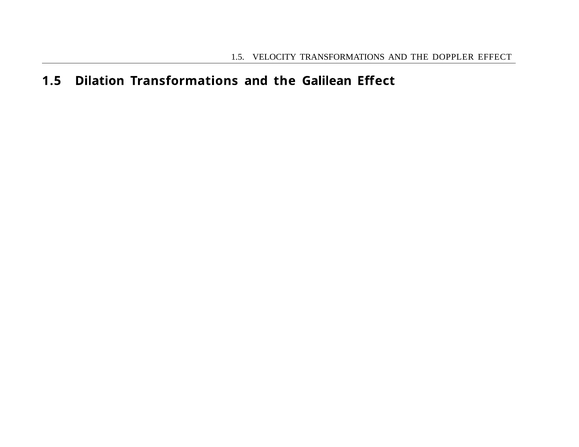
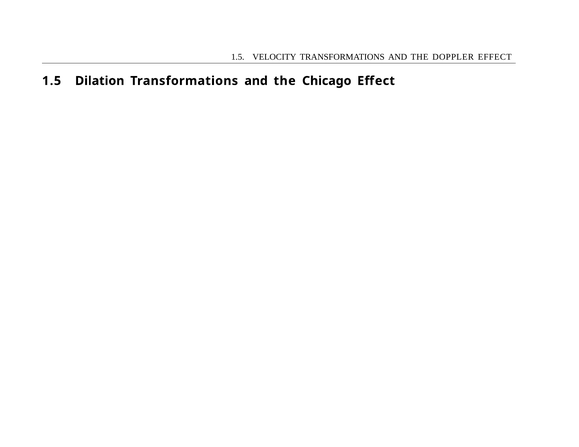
Galilean: Galilean -> Chicago
